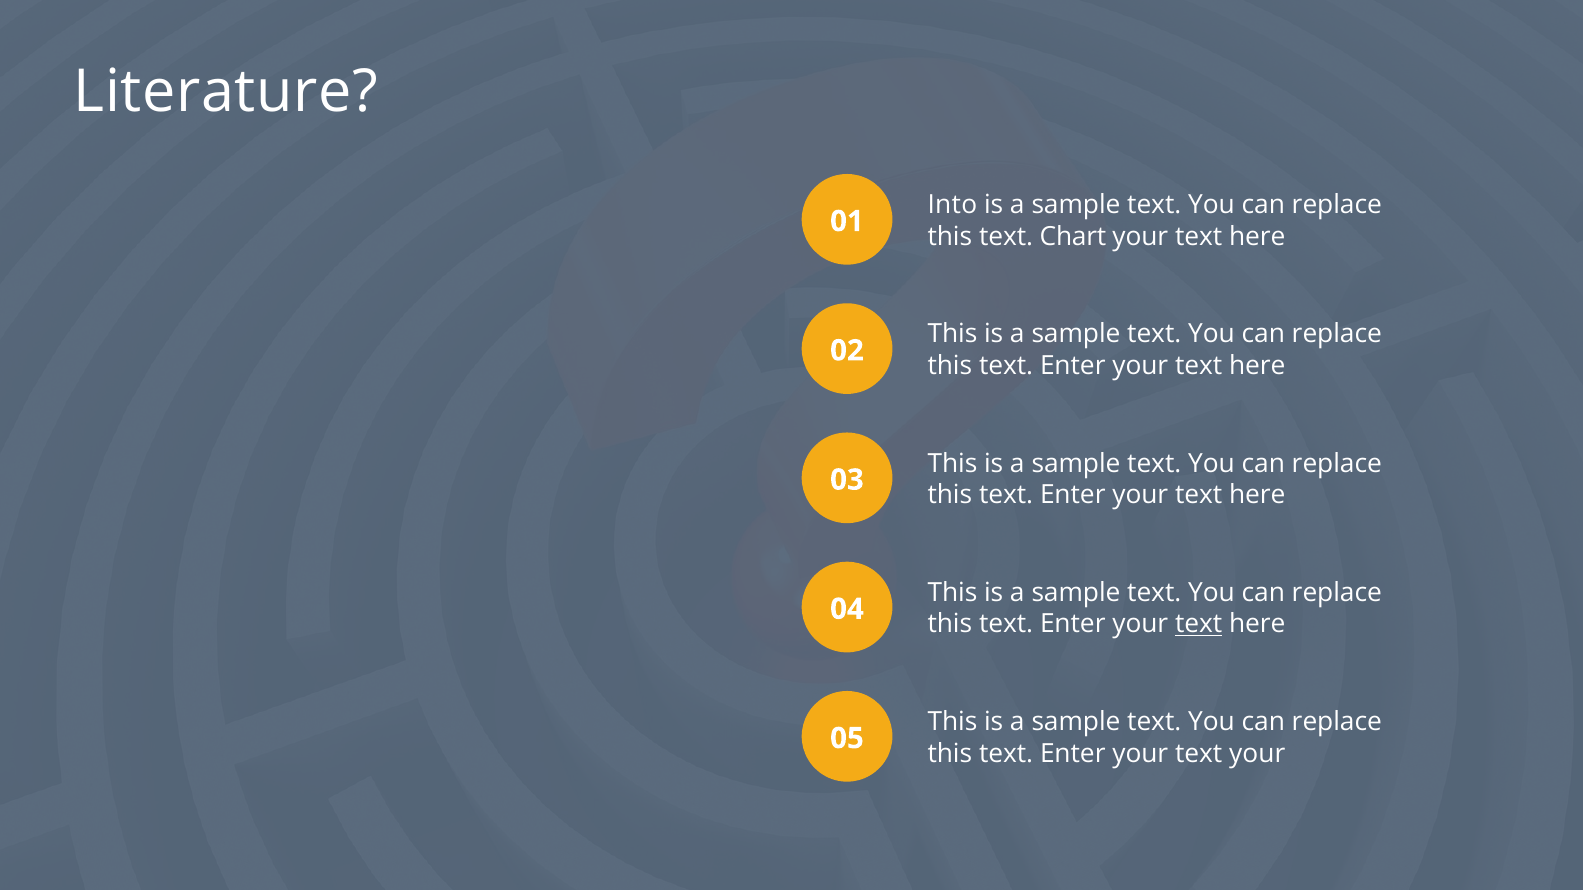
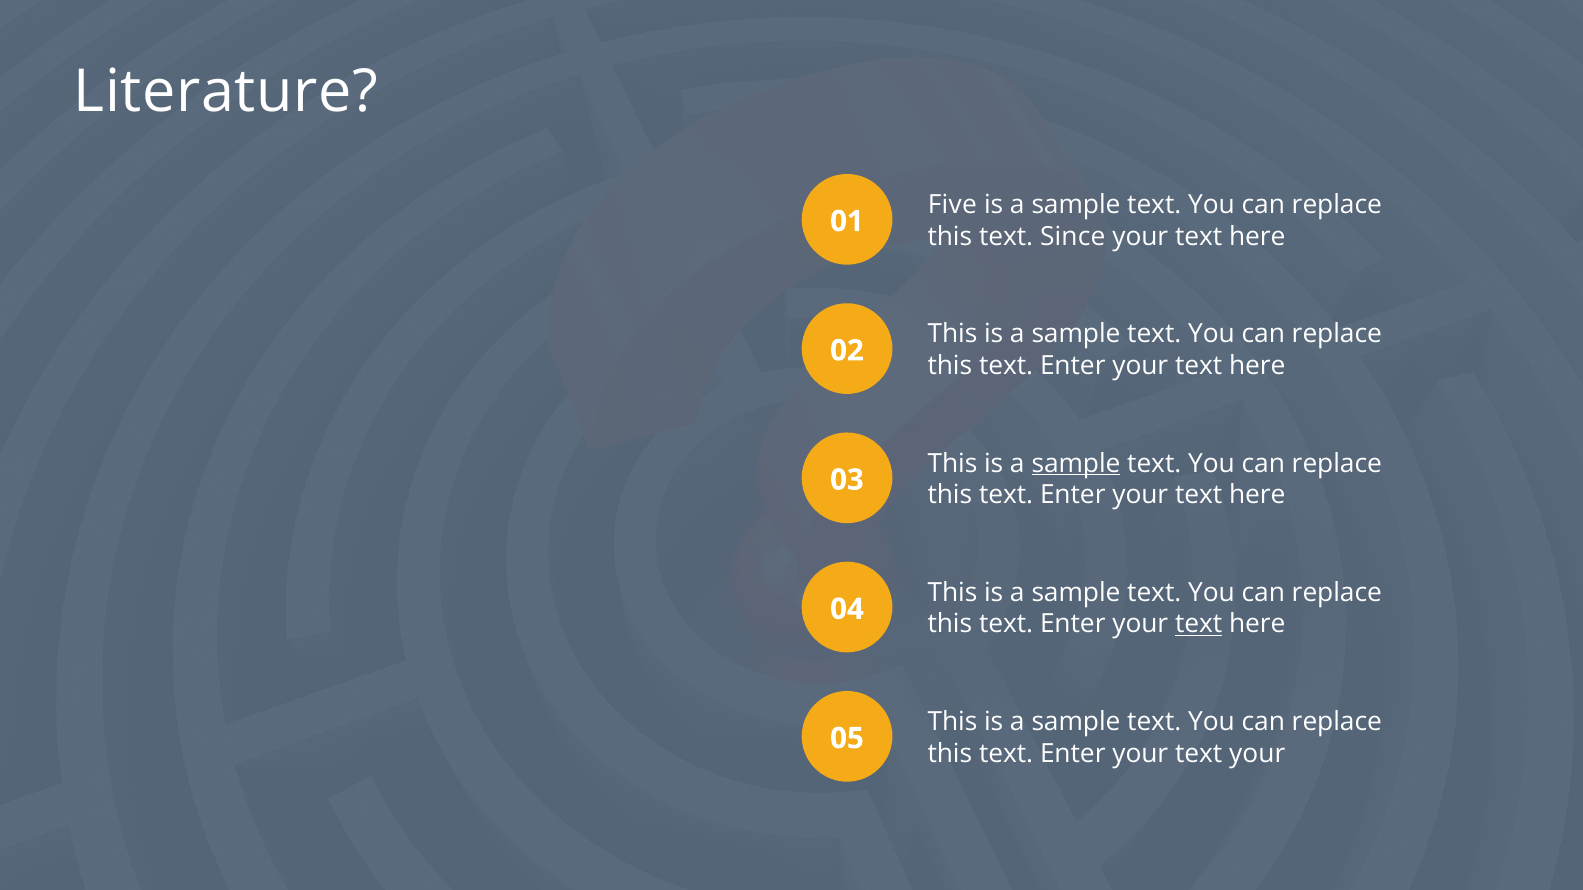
Into: Into -> Five
Chart: Chart -> Since
sample at (1076, 464) underline: none -> present
